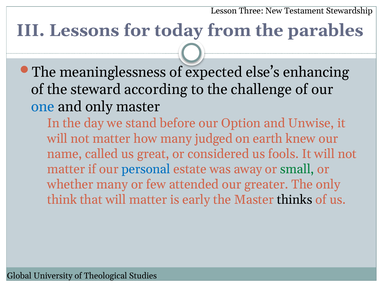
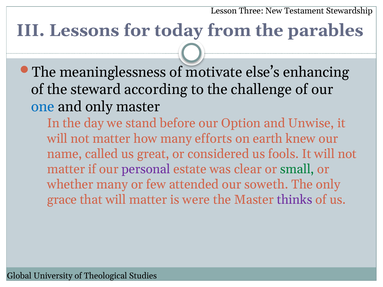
expected: expected -> motivate
judged: judged -> efforts
personal colour: blue -> purple
away: away -> clear
greater: greater -> soweth
think: think -> grace
early: early -> were
thinks colour: black -> purple
